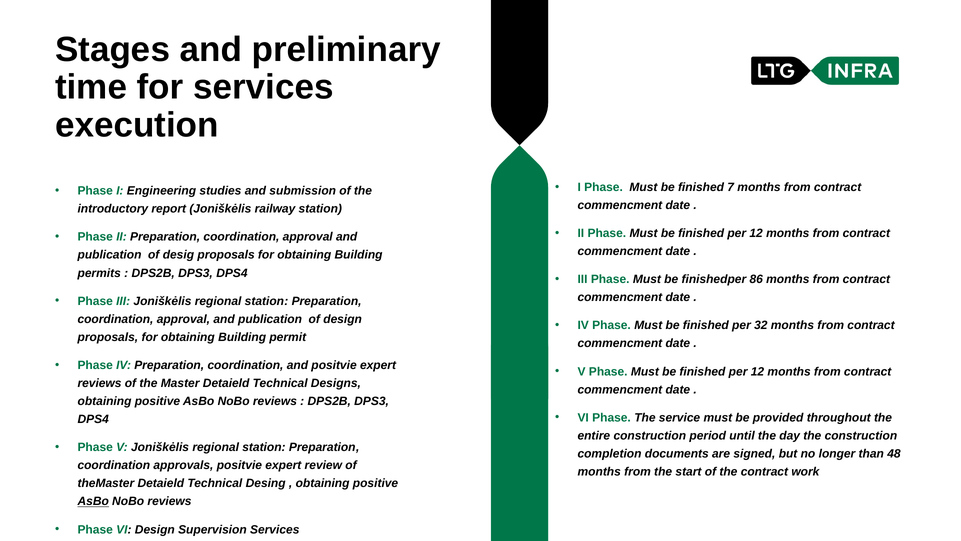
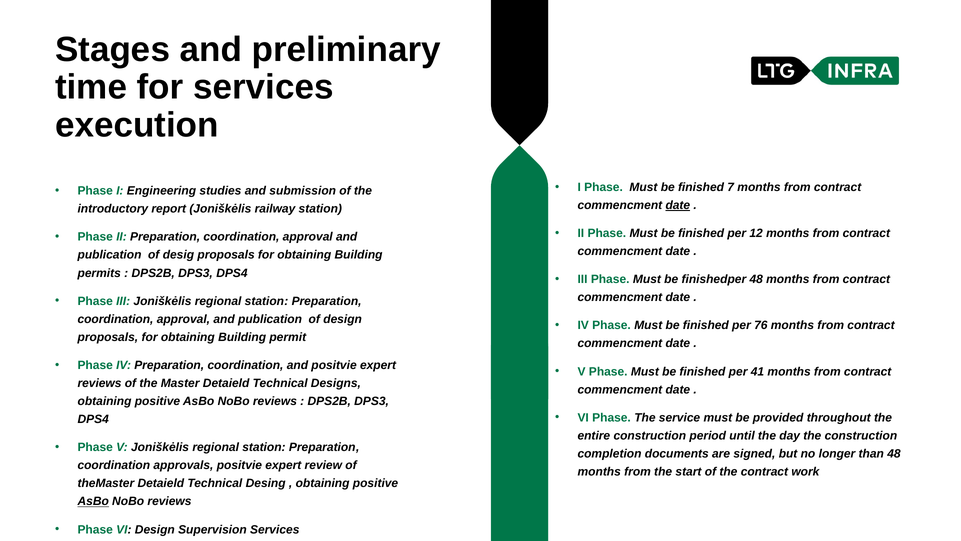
date at (678, 205) underline: none -> present
finishedper 86: 86 -> 48
32: 32 -> 76
12 at (757, 371): 12 -> 41
